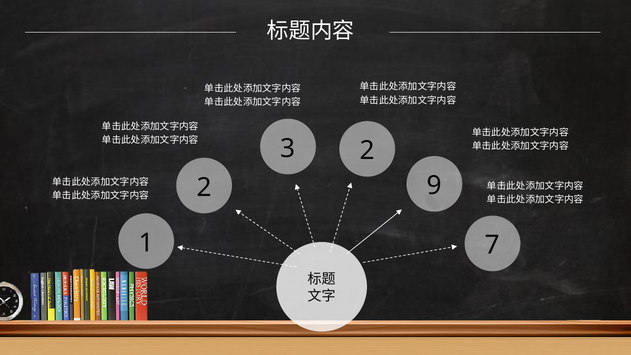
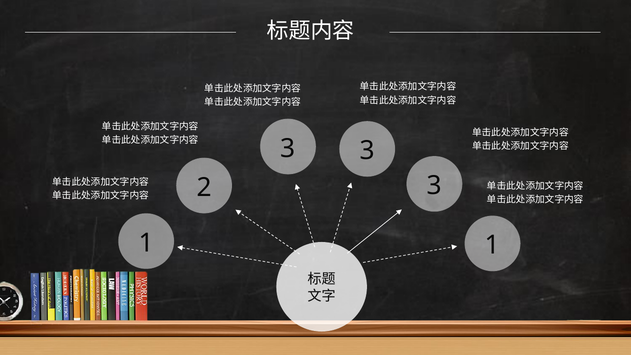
3 2: 2 -> 3
2 9: 9 -> 3
1 7: 7 -> 1
